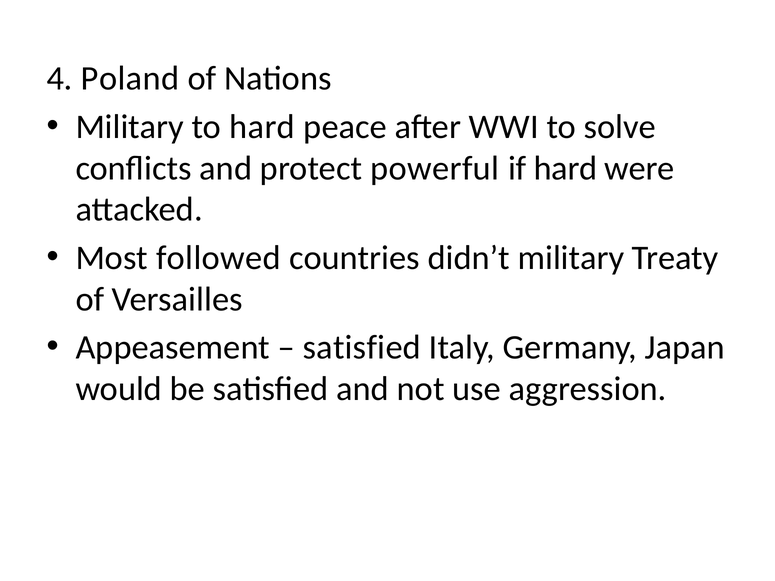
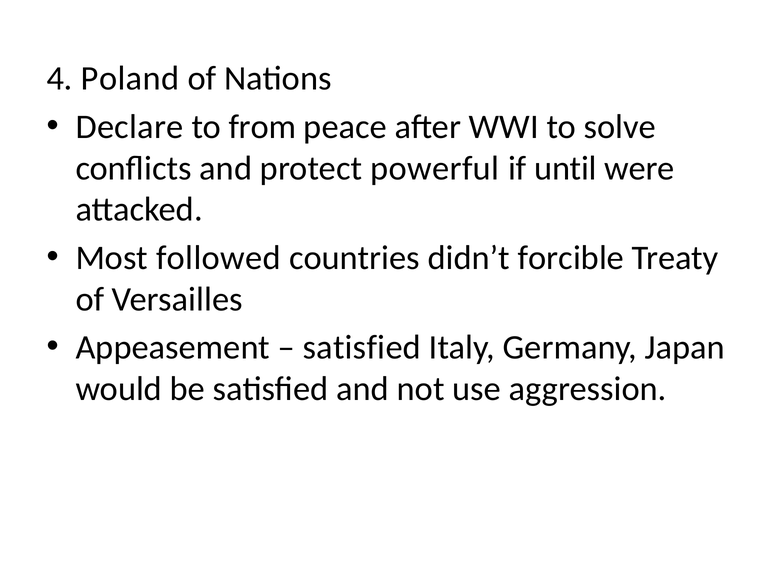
Military at (130, 127): Military -> Declare
to hard: hard -> from
if hard: hard -> until
didn’t military: military -> forcible
